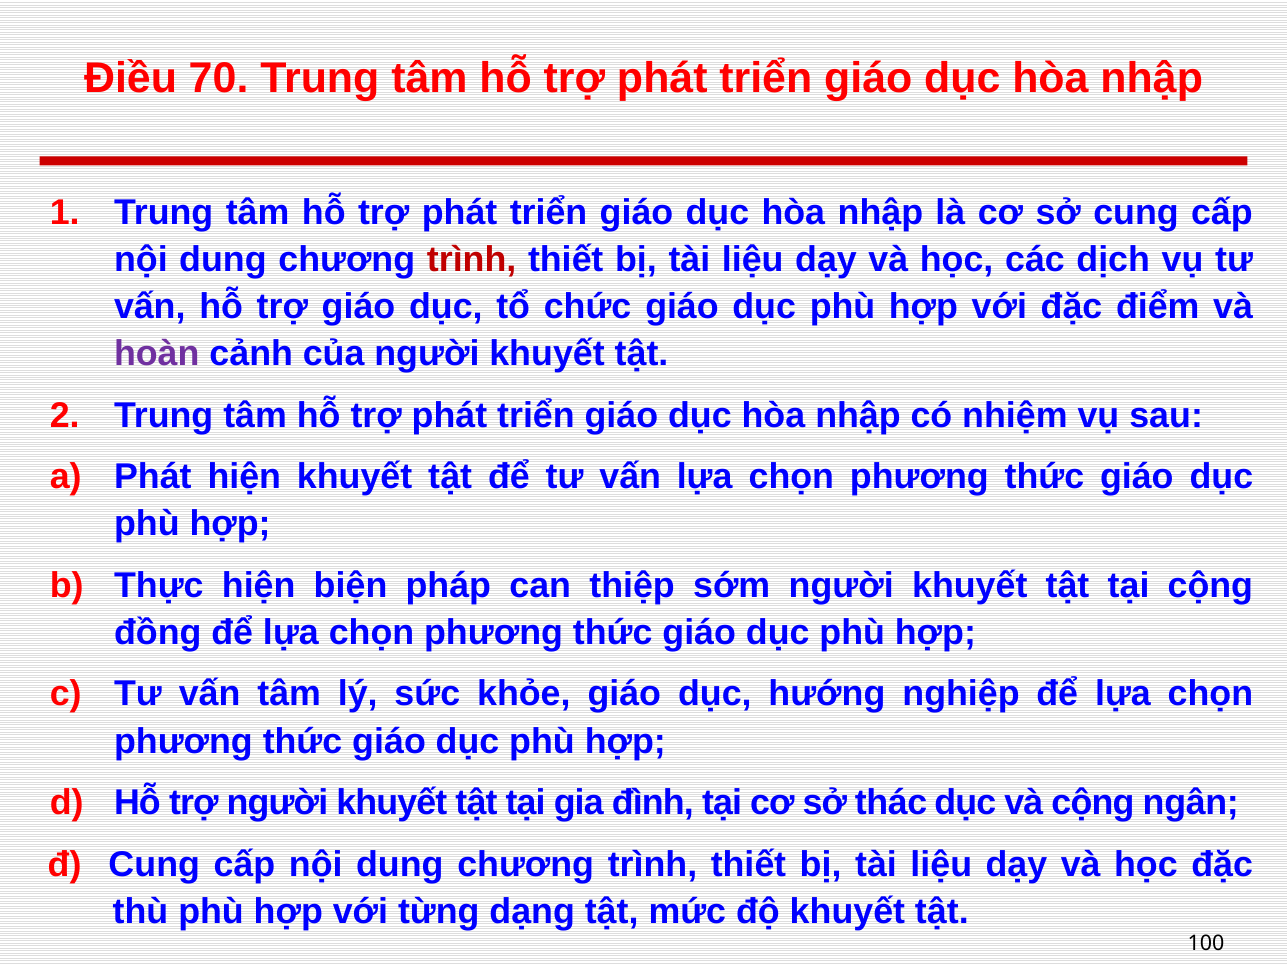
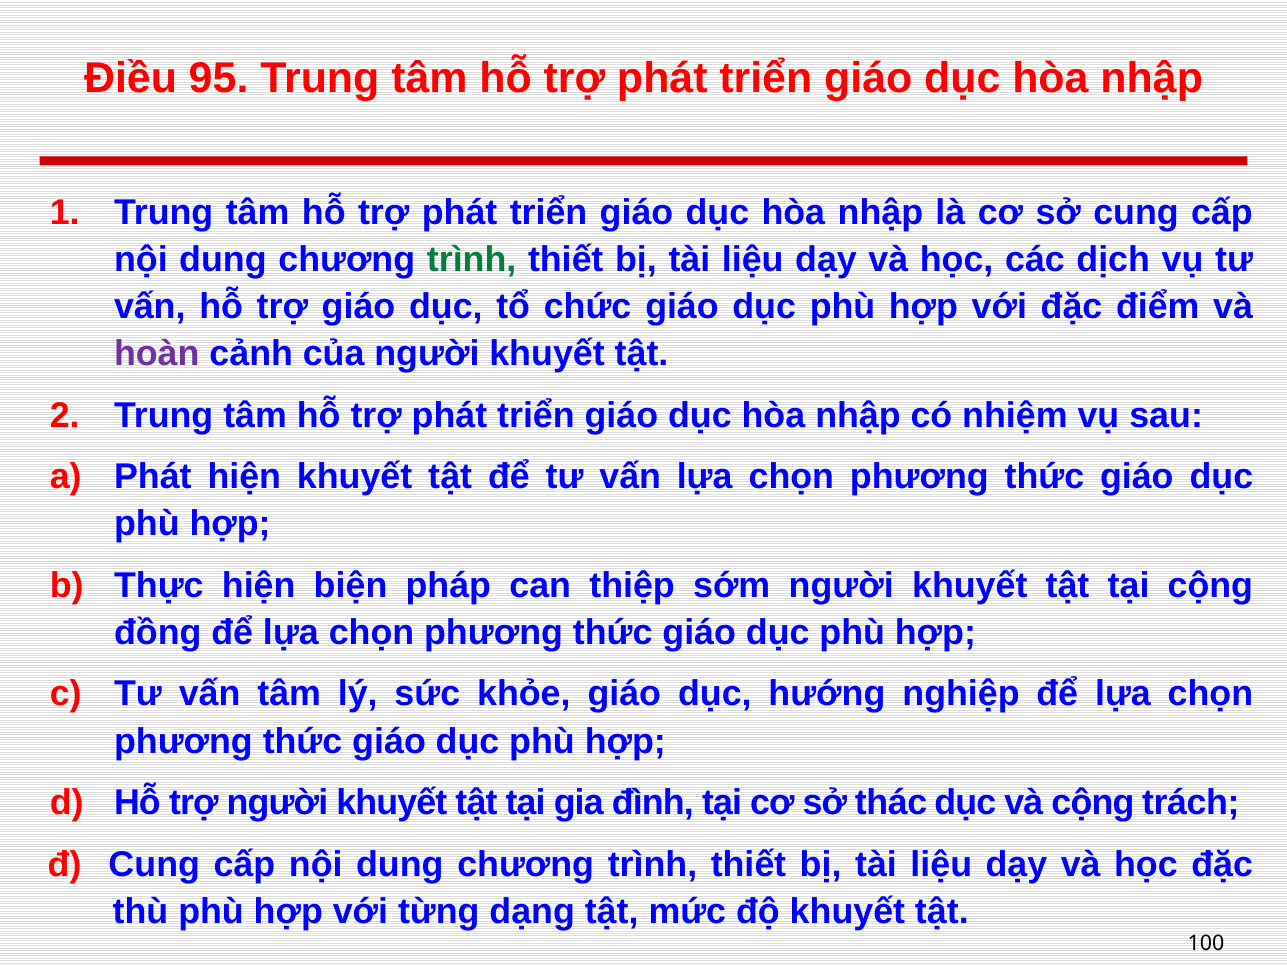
70: 70 -> 95
trình at (472, 260) colour: red -> green
ngân: ngân -> trách
